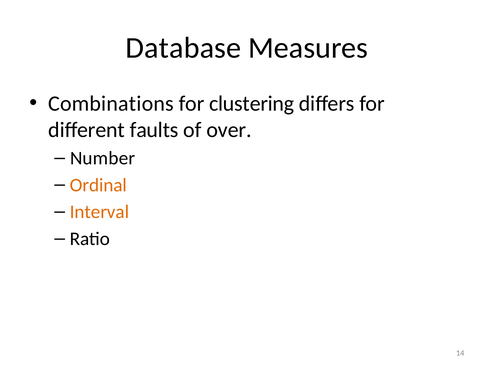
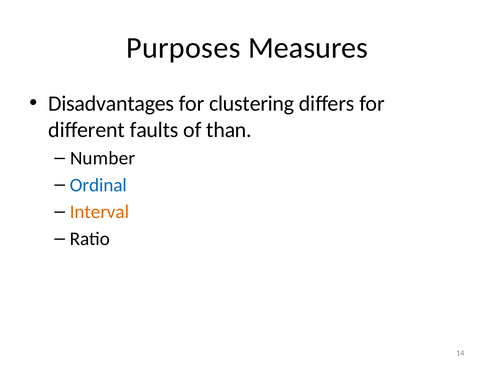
Database: Database -> Purposes
Combinations: Combinations -> Disadvantages
over: over -> than
Ordinal colour: orange -> blue
